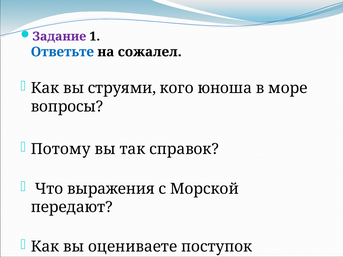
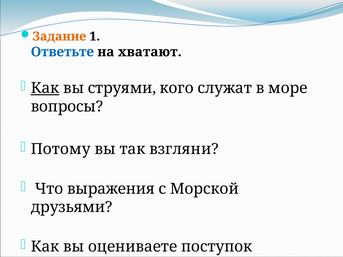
Задание colour: purple -> orange
сожалел: сожалел -> хватают
Как at (45, 88) underline: none -> present
юноша: юноша -> служат
справок: справок -> взгляни
передают: передают -> друзьями
